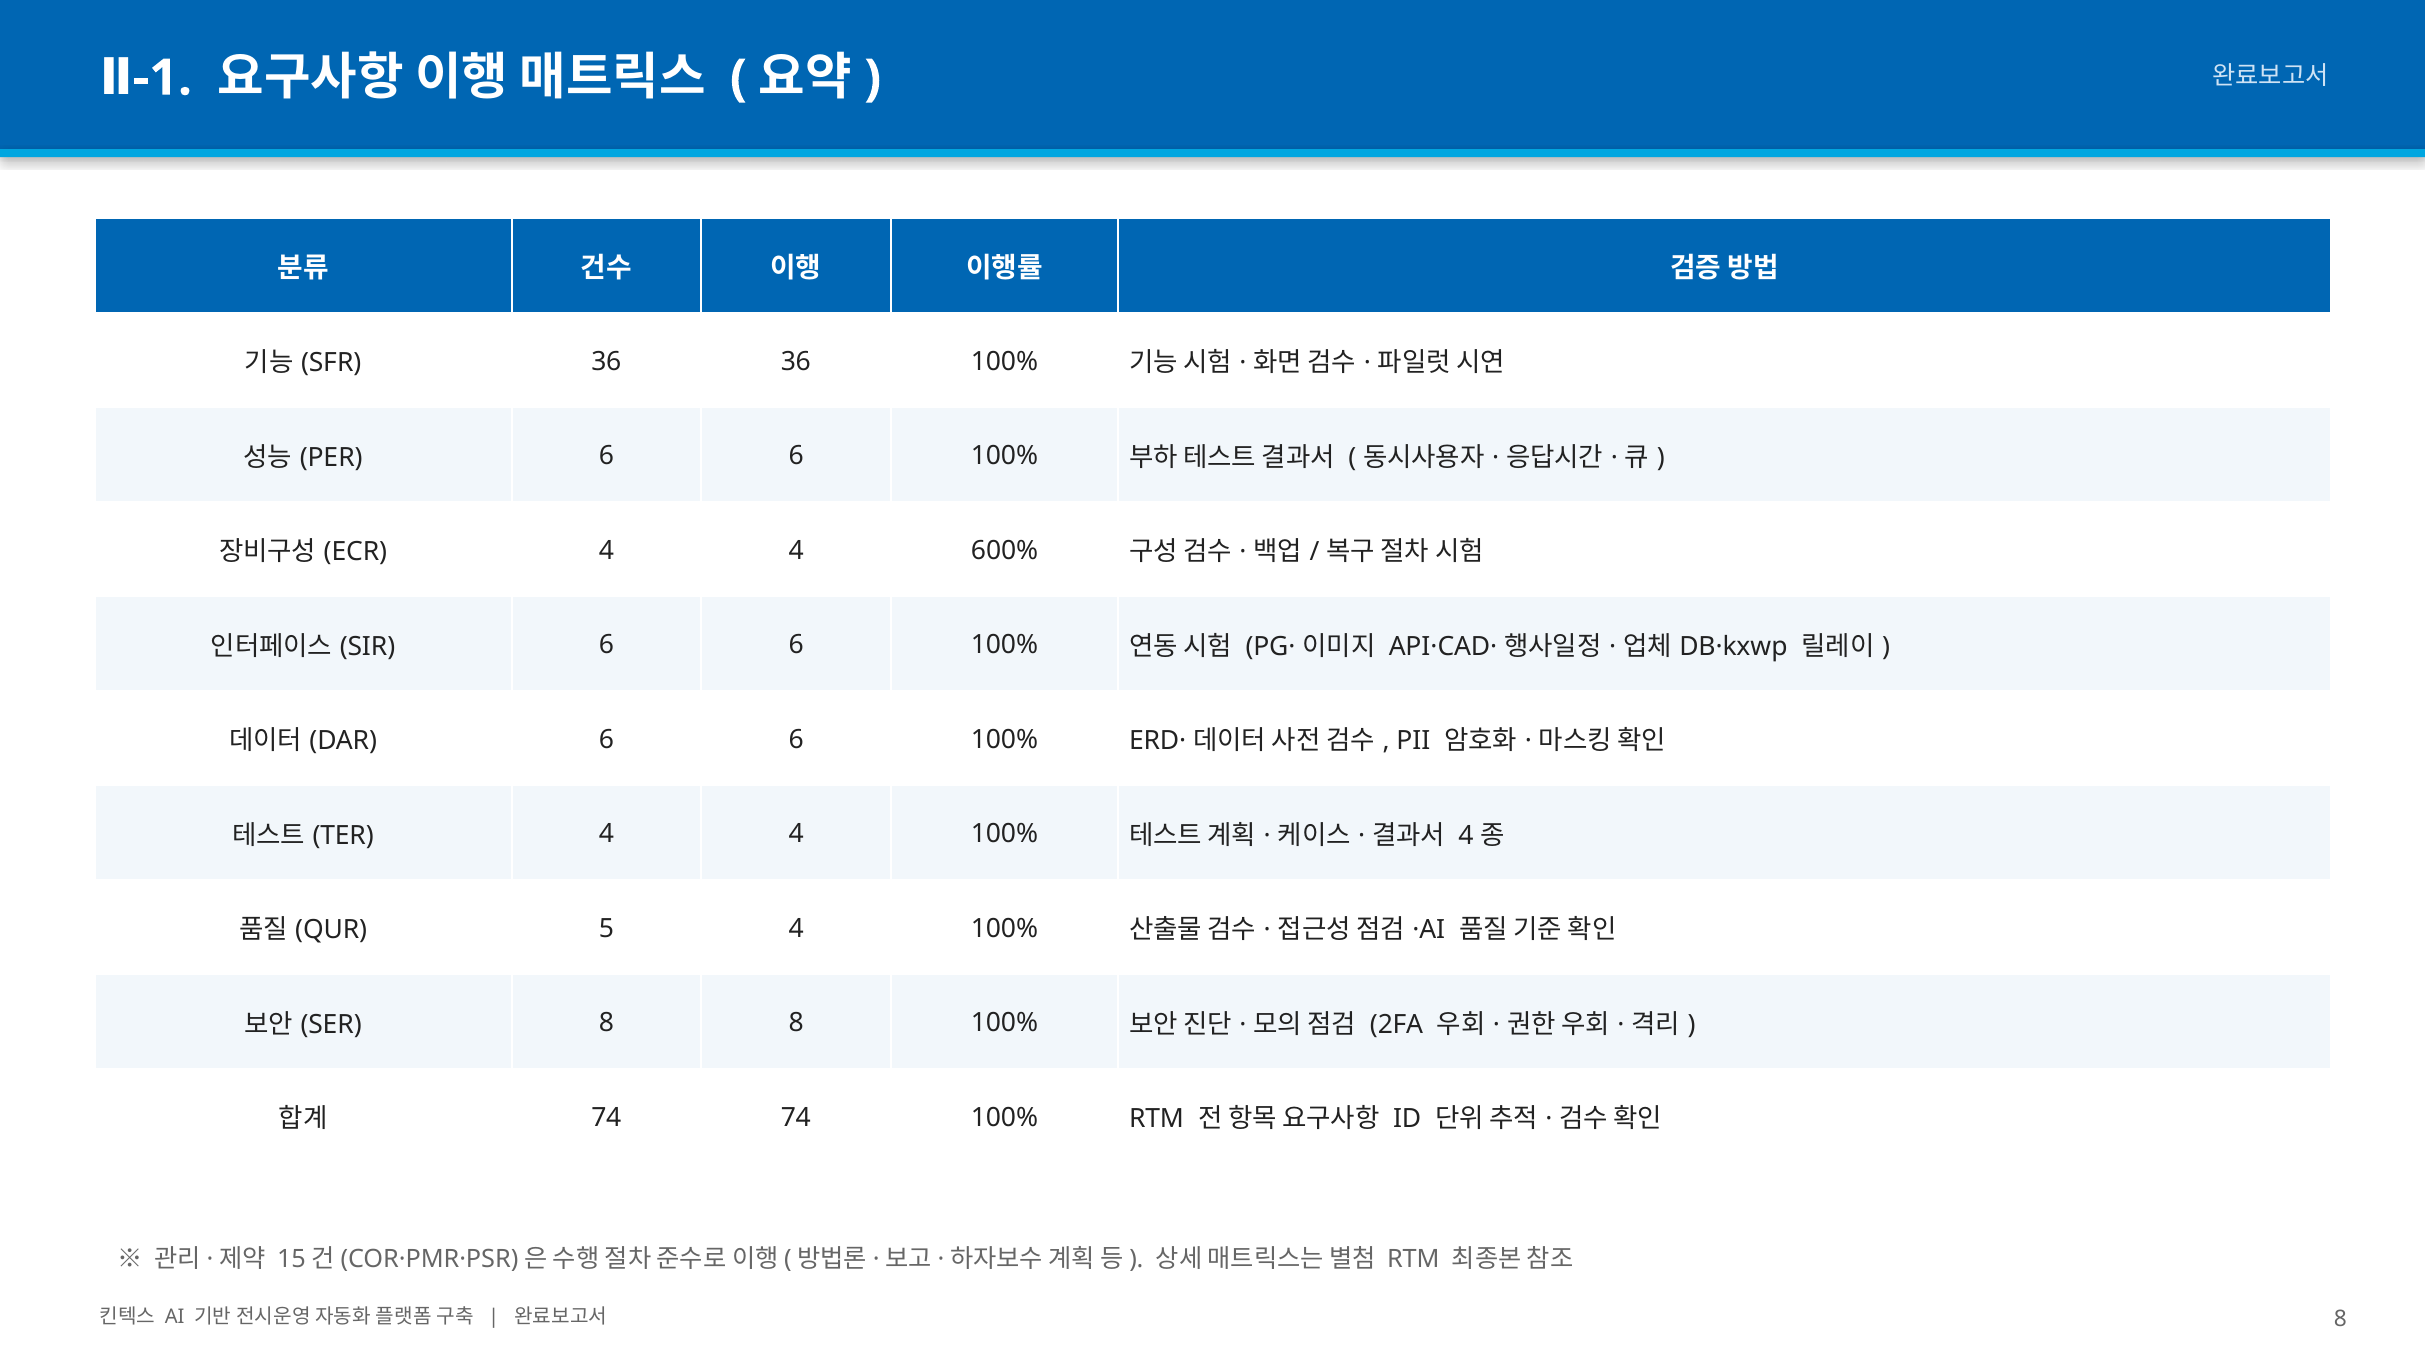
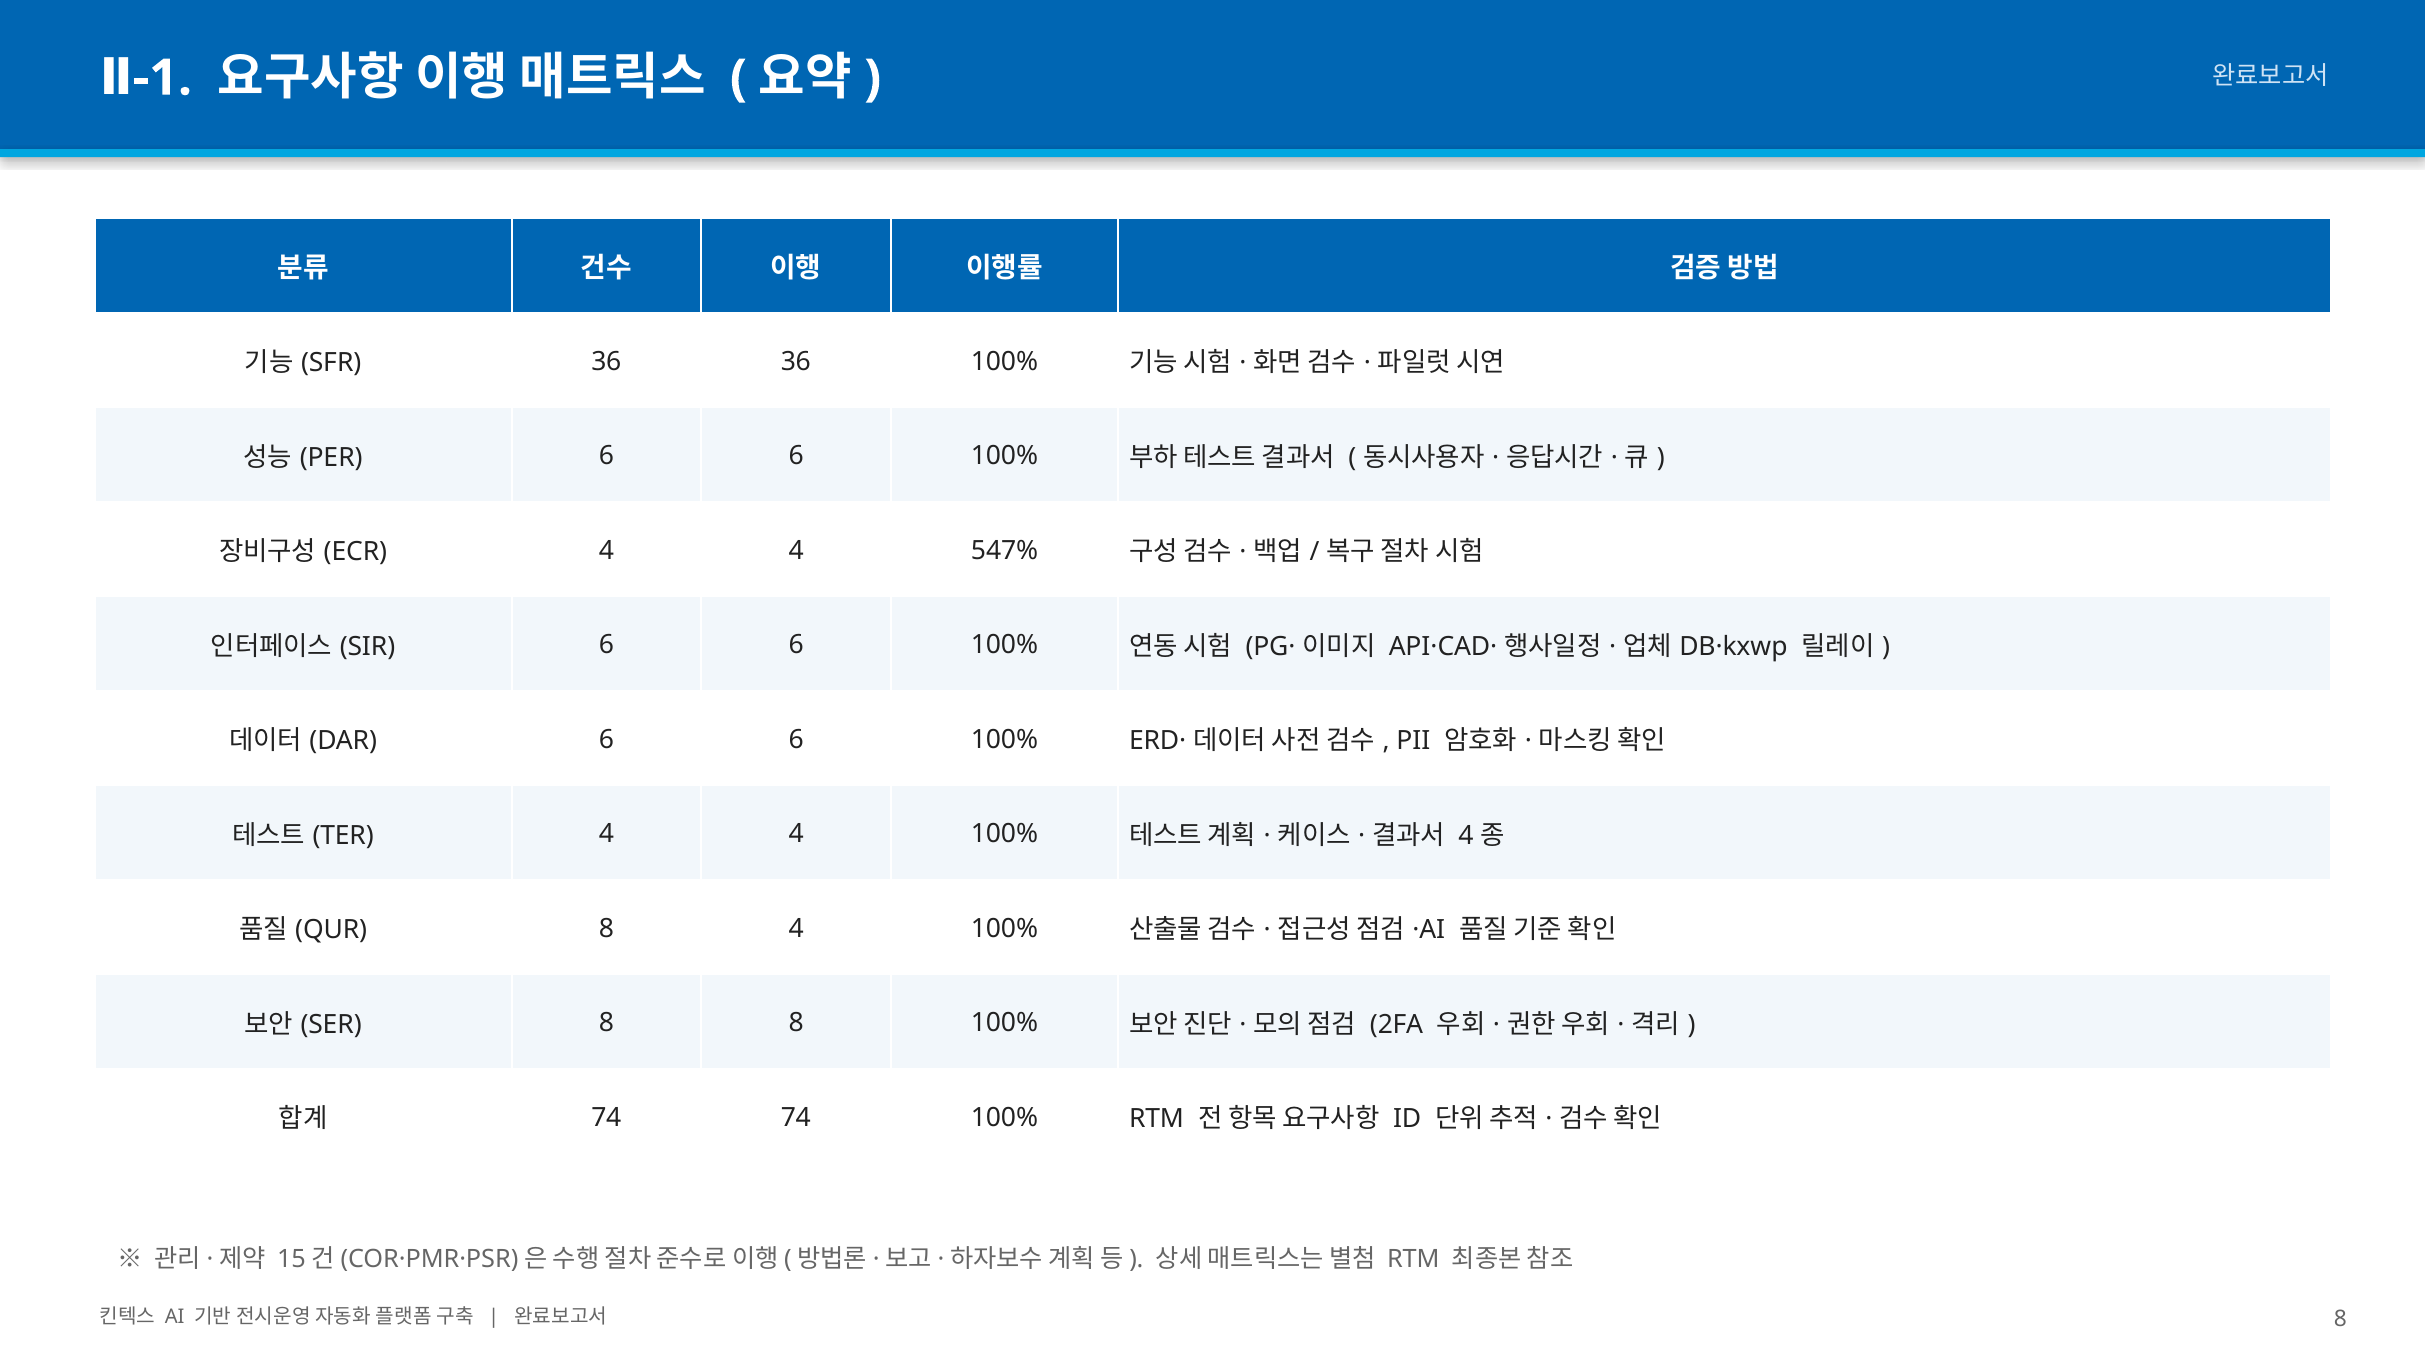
600%: 600% -> 547%
5 at (607, 929): 5 -> 8
